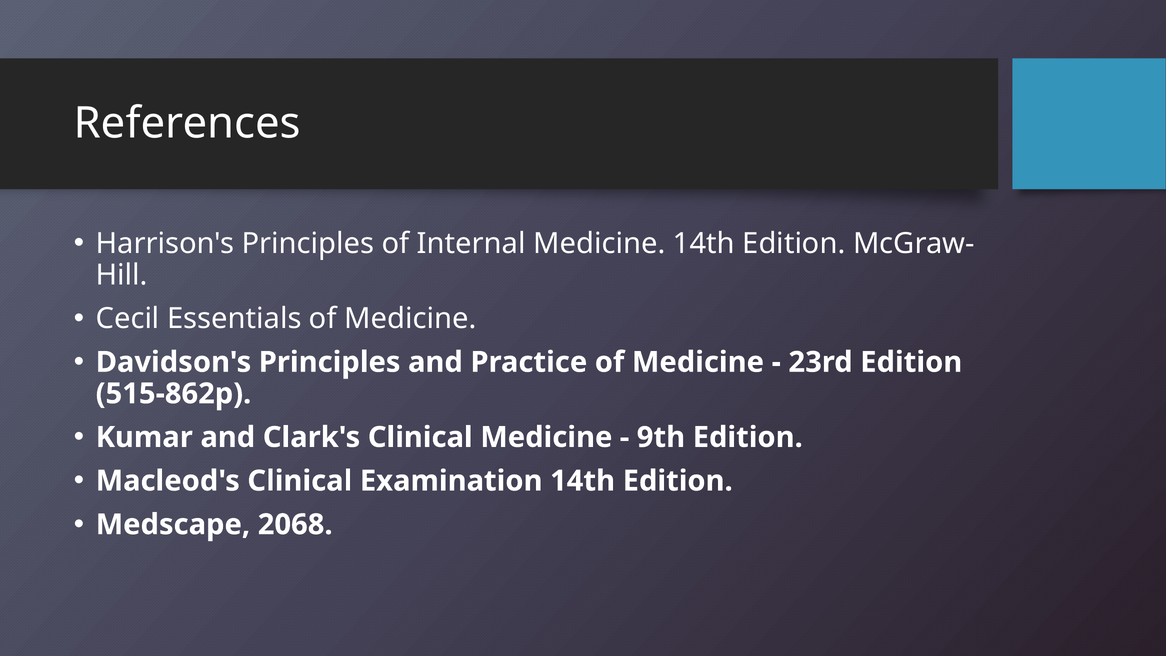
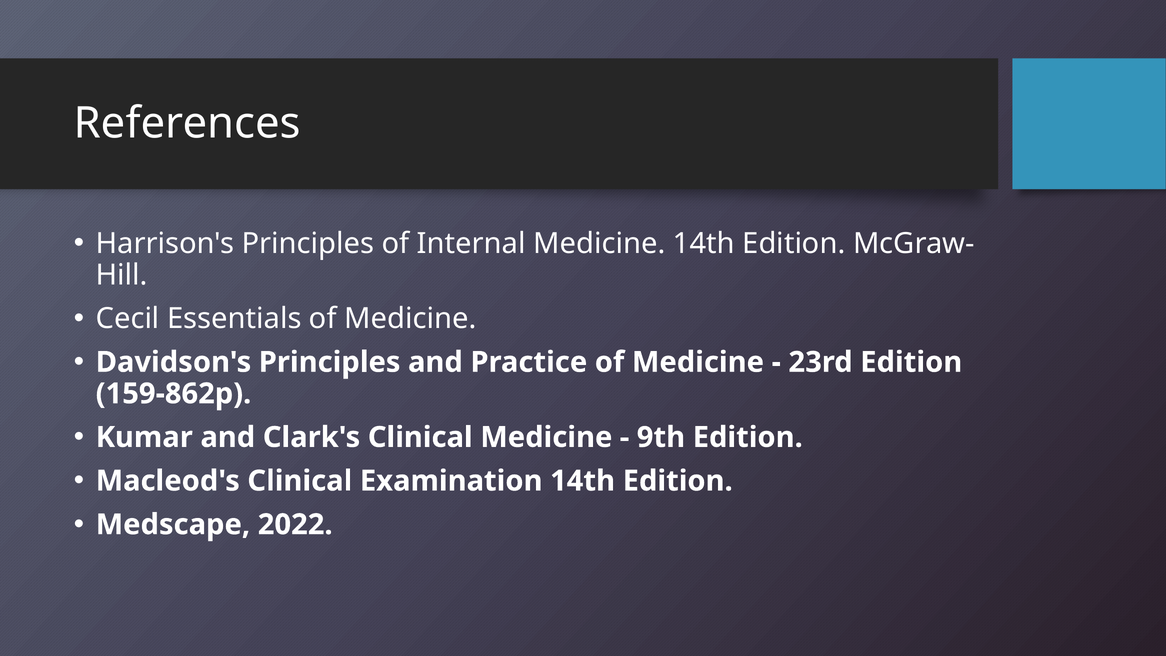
515-862p: 515-862p -> 159-862p
2068: 2068 -> 2022
